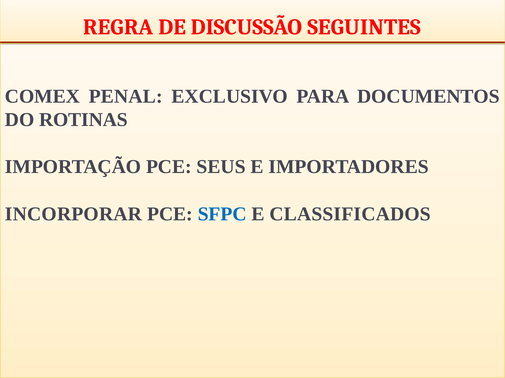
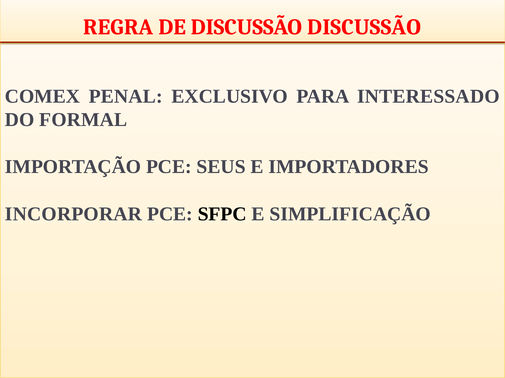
DISCUSSÃO SEGUINTES: SEGUINTES -> DISCUSSÃO
DOCUMENTOS: DOCUMENTOS -> INTERESSADO
ROTINAS: ROTINAS -> FORMAL
SFPC colour: blue -> black
CLASSIFICADOS: CLASSIFICADOS -> SIMPLIFICAÇÃO
